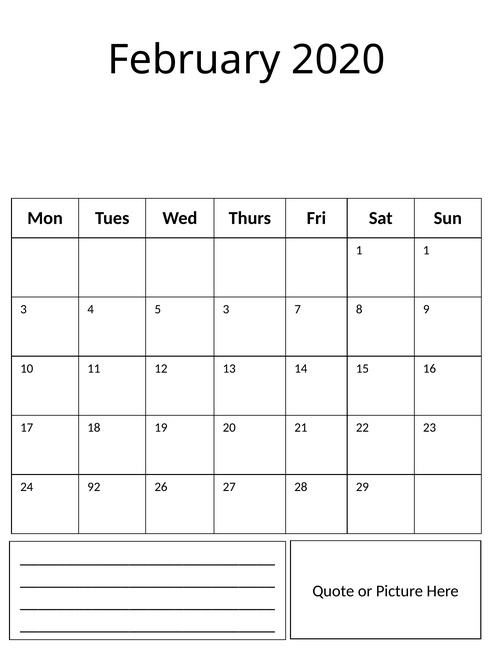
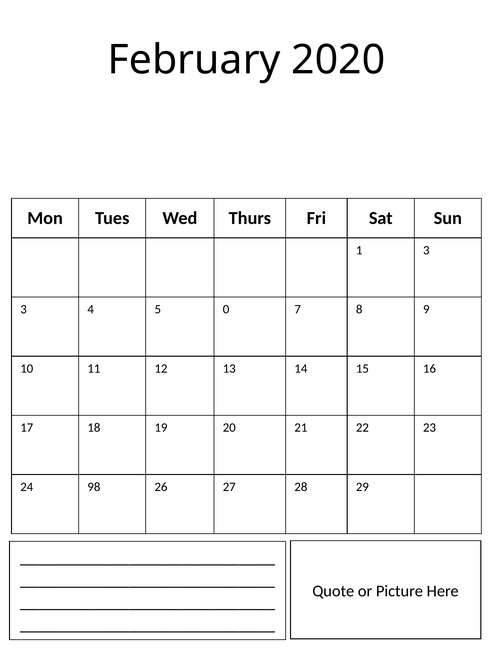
1 1: 1 -> 3
5 3: 3 -> 0
92: 92 -> 98
